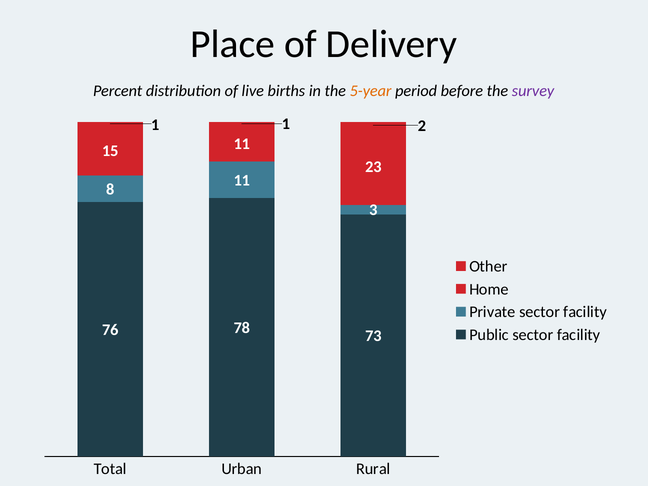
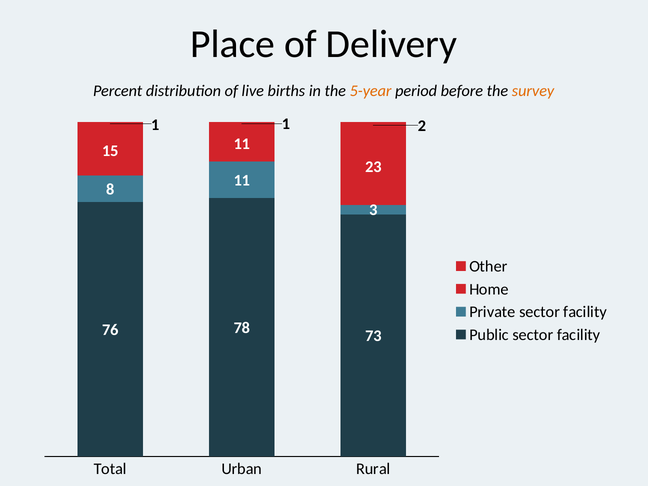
survey colour: purple -> orange
